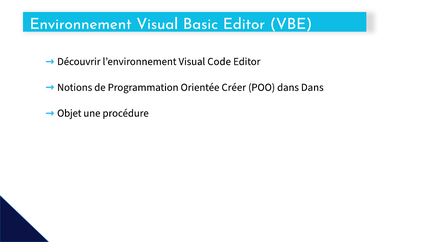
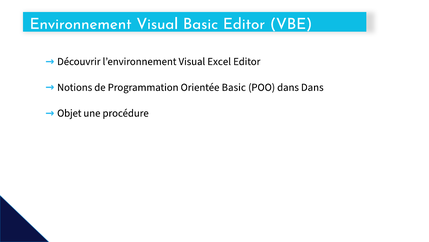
Code: Code -> Excel
Orientée Créer: Créer -> Basic
